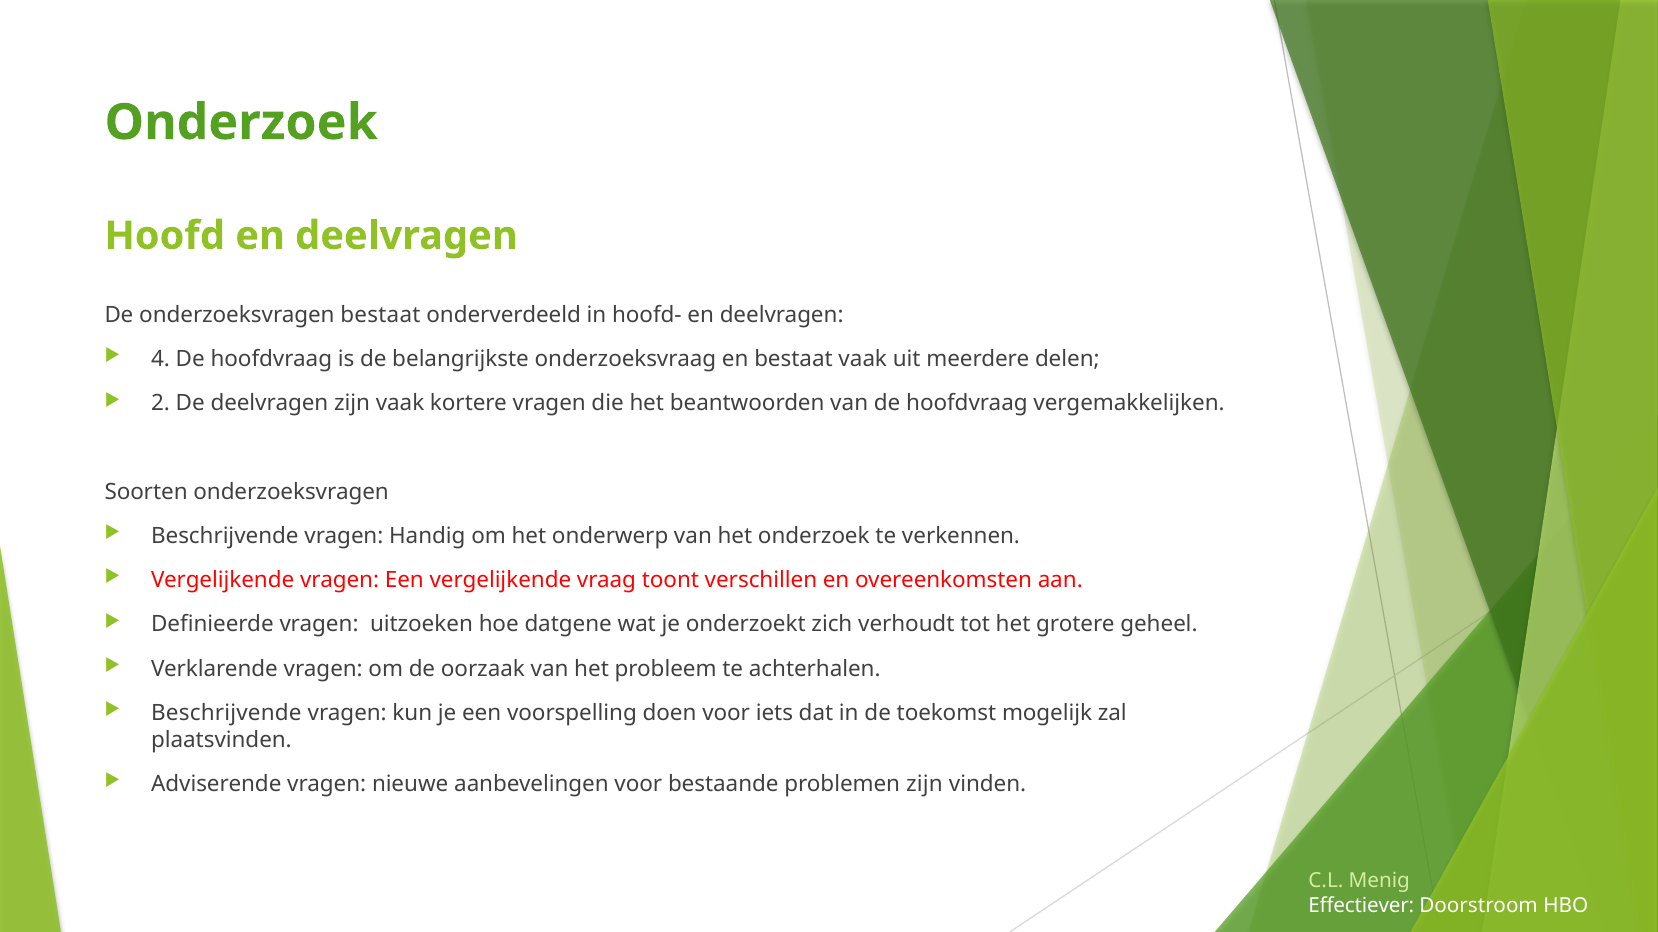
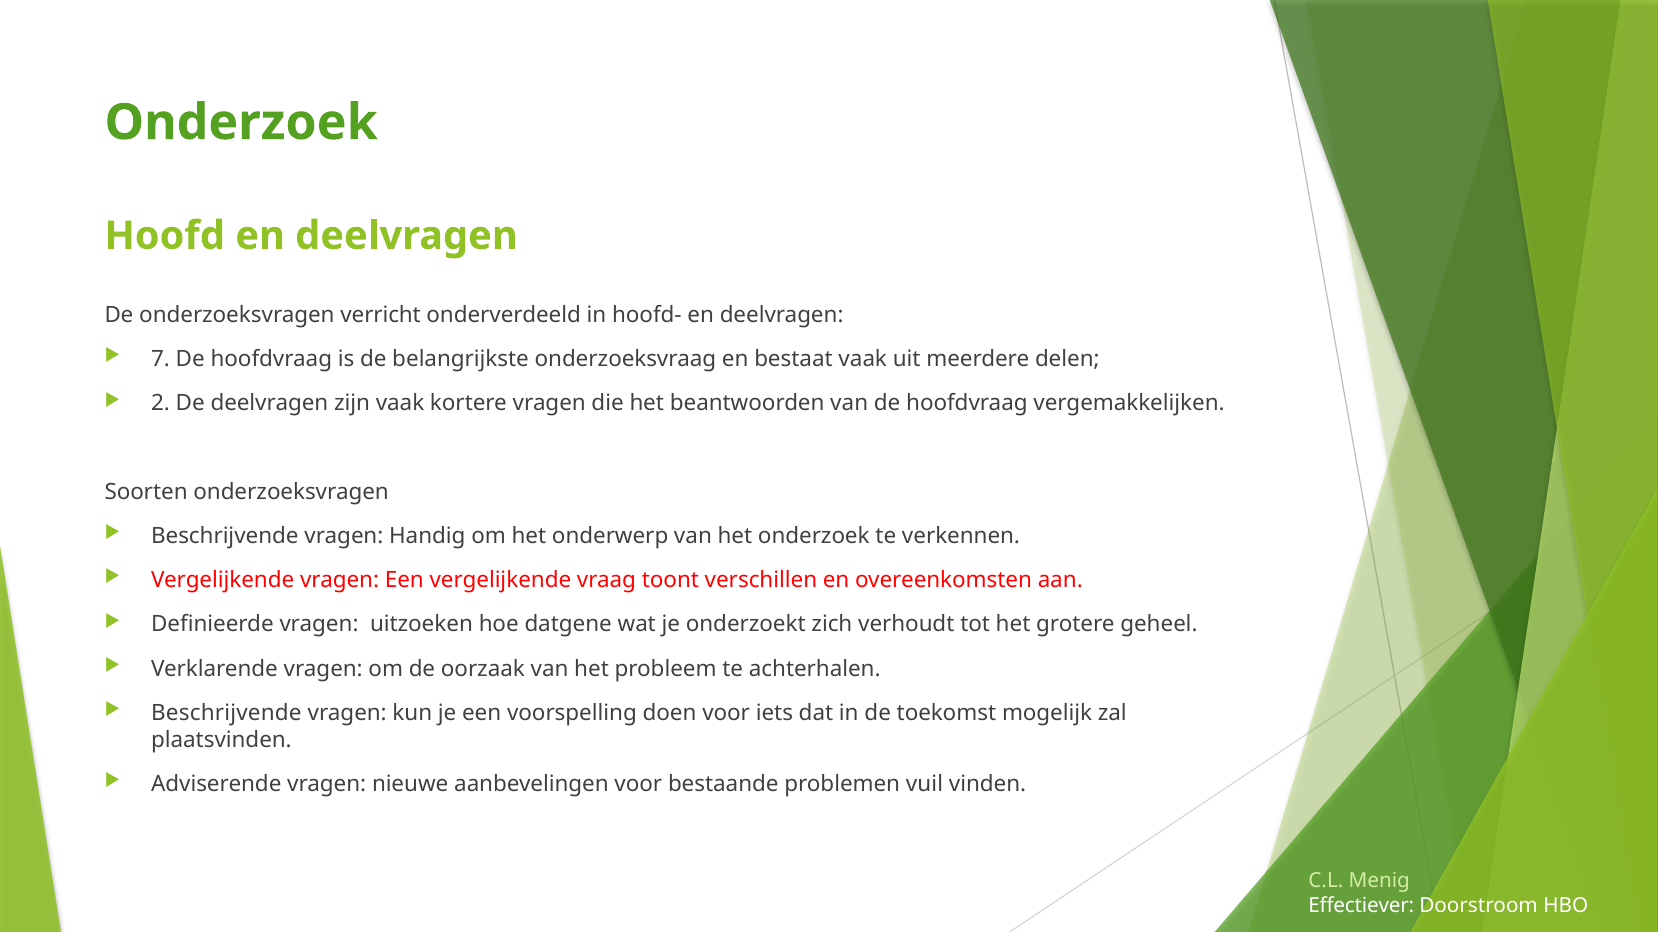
onderzoeksvragen bestaat: bestaat -> verricht
4: 4 -> 7
problemen zijn: zijn -> vuil
